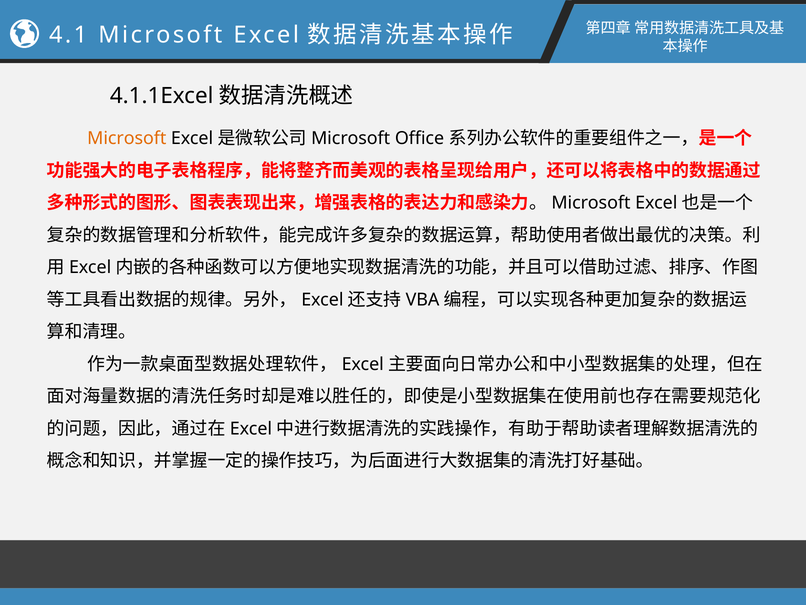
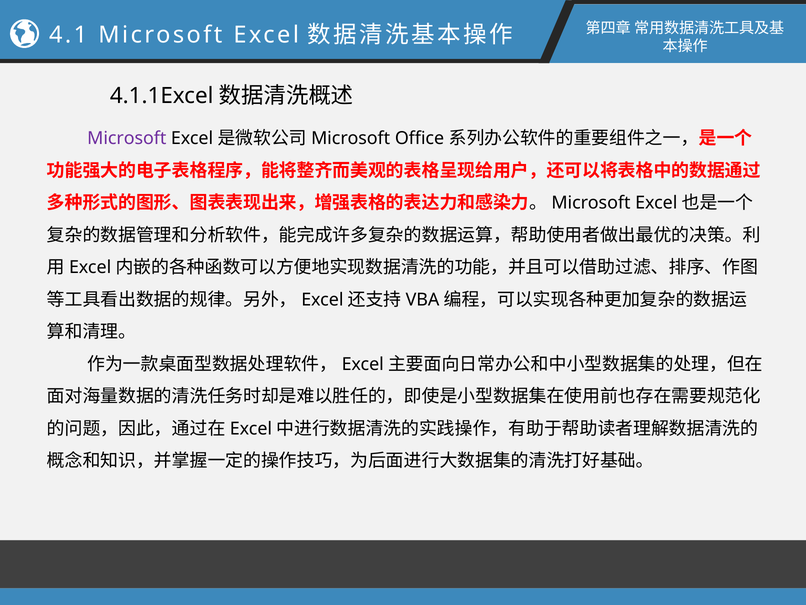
Microsoft at (127, 138) colour: orange -> purple
